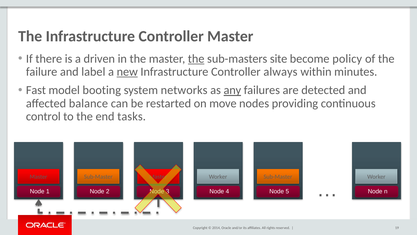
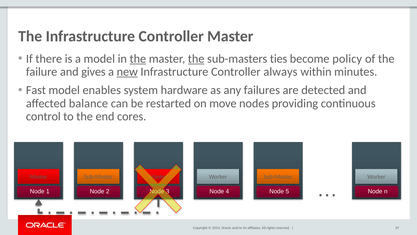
a driven: driven -> model
the at (138, 59) underline: none -> present
site: site -> ties
label: label -> gives
booting: booting -> enables
networks: networks -> hardware
any underline: present -> none
tasks: tasks -> cores
